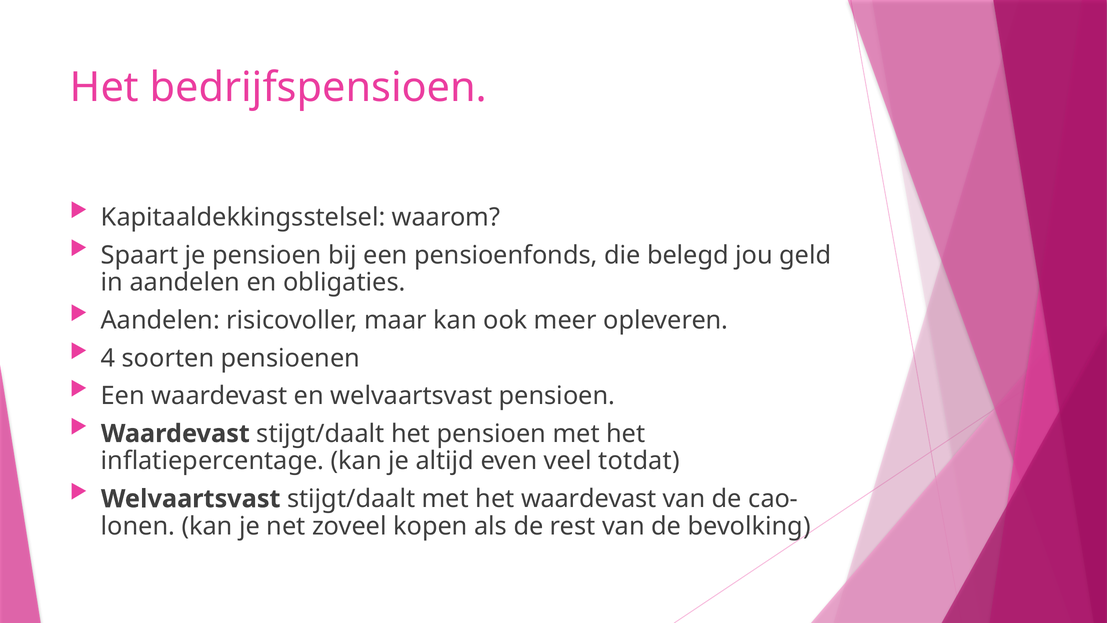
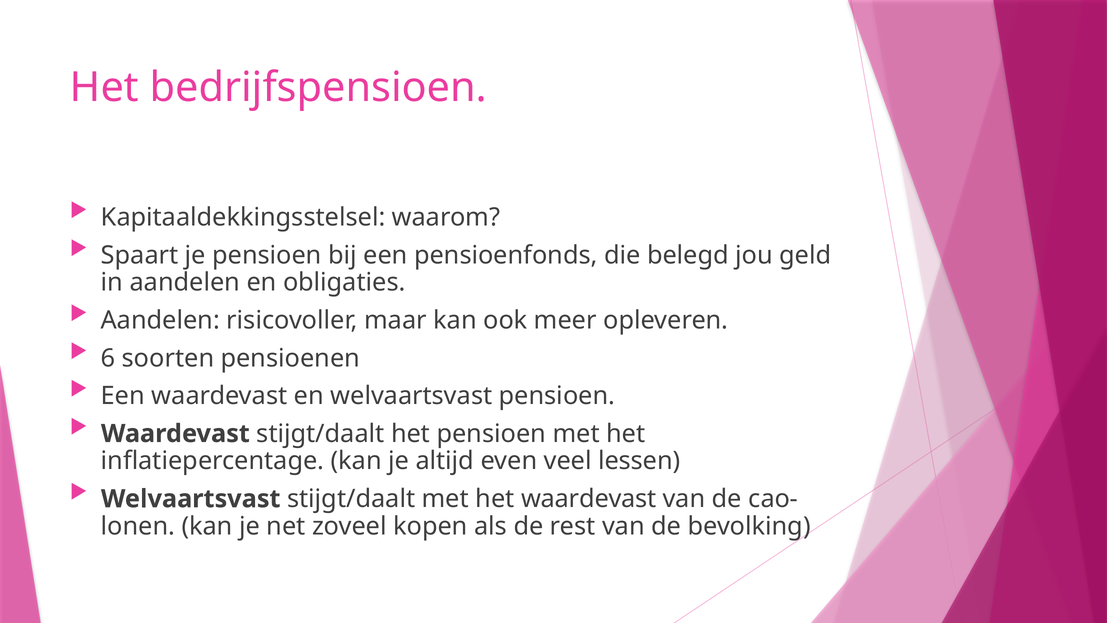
4: 4 -> 6
totdat: totdat -> lessen
